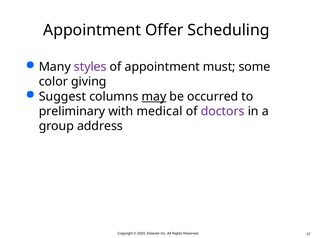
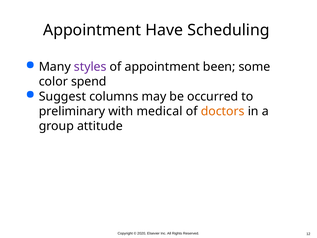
Offer: Offer -> Have
must: must -> been
giving: giving -> spend
may underline: present -> none
doctors colour: purple -> orange
address: address -> attitude
